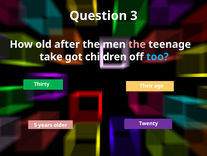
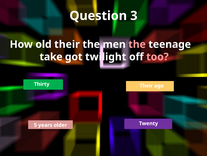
old after: after -> their
children: children -> twilight
too colour: light blue -> pink
